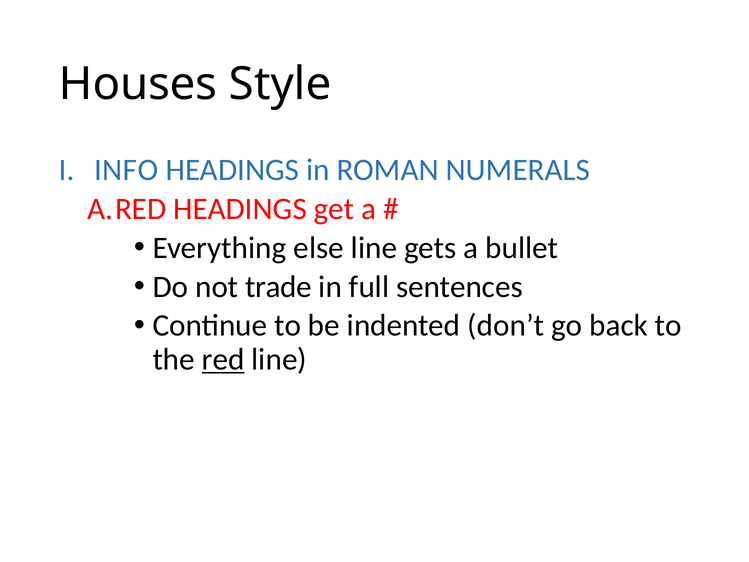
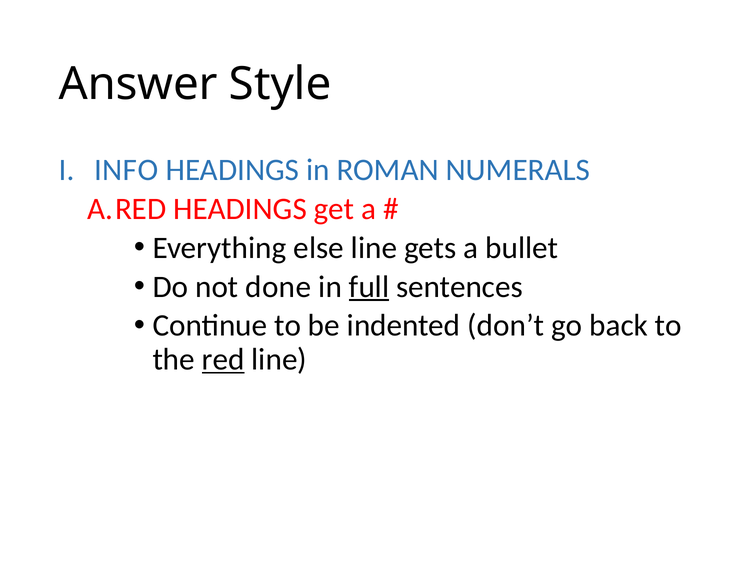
Houses: Houses -> Answer
trade: trade -> done
full underline: none -> present
